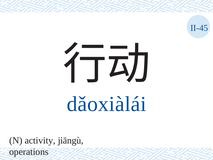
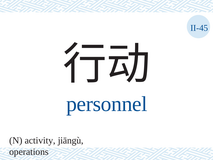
dǎoxiàlái: dǎoxiàlái -> personnel
